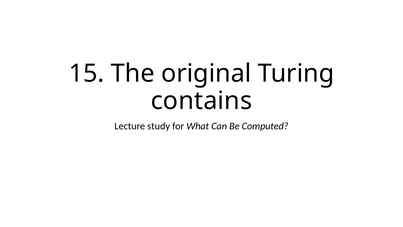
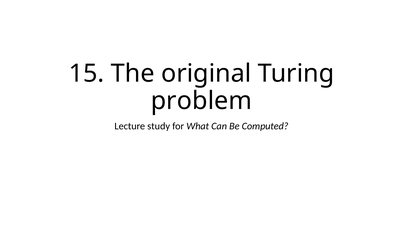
contains: contains -> problem
